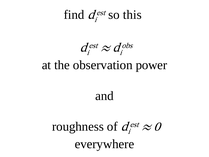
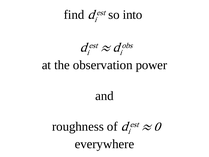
this: this -> into
